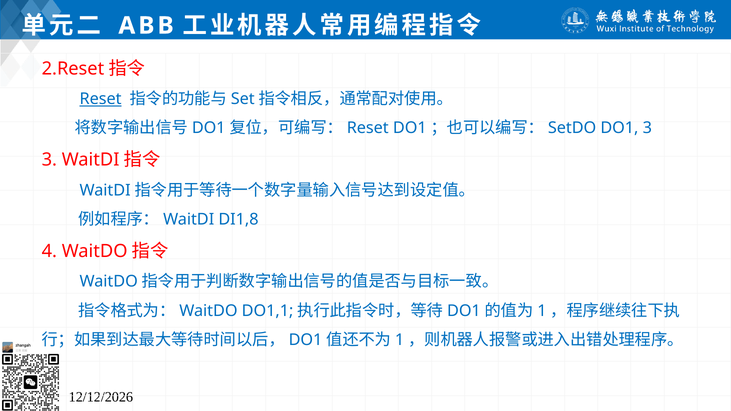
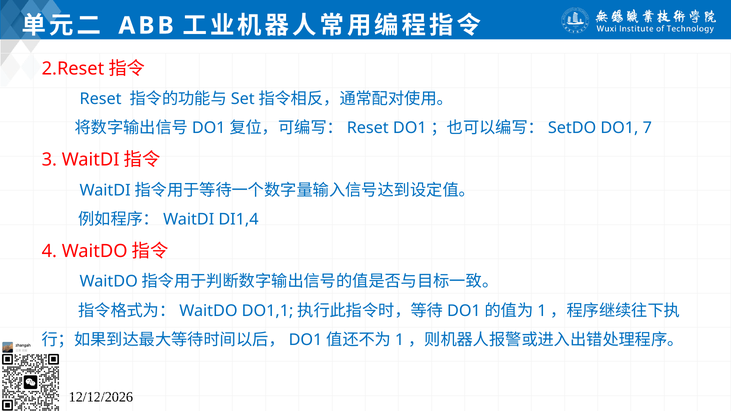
Reset underline: present -> none
DO1 3: 3 -> 7
DI1,8: DI1,8 -> DI1,4
